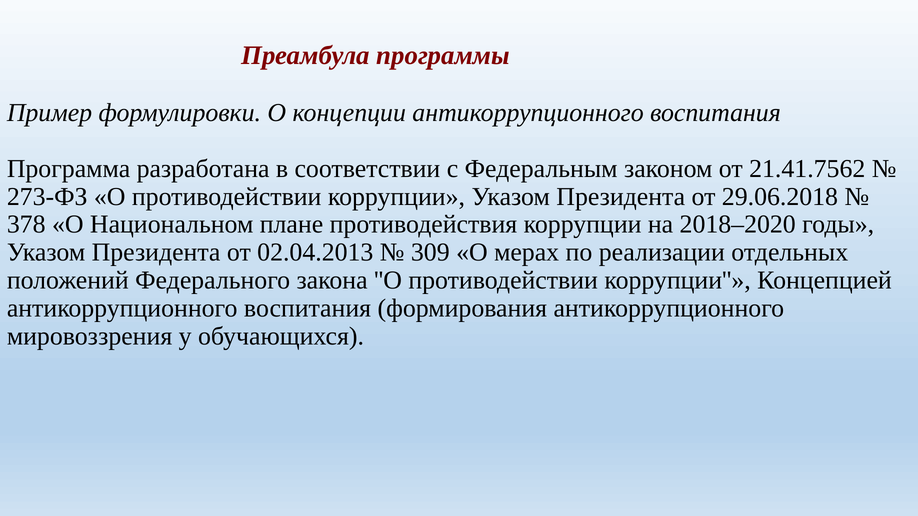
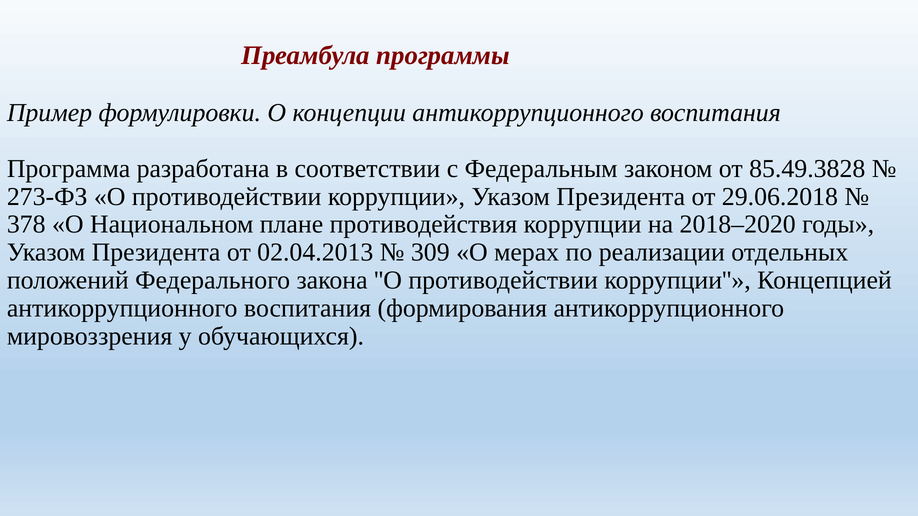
21.41.7562: 21.41.7562 -> 85.49.3828
